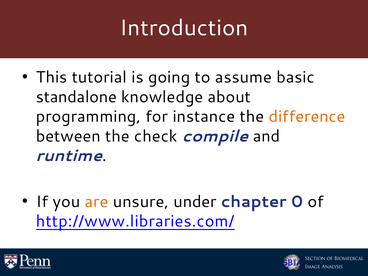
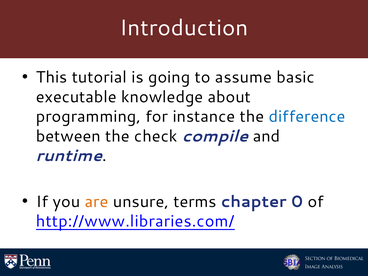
standalone: standalone -> executable
difference colour: orange -> blue
under: under -> terms
